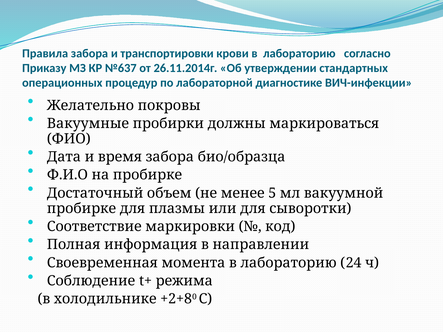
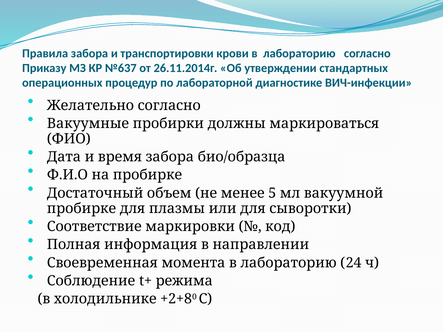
Желательно покровы: покровы -> согласно
